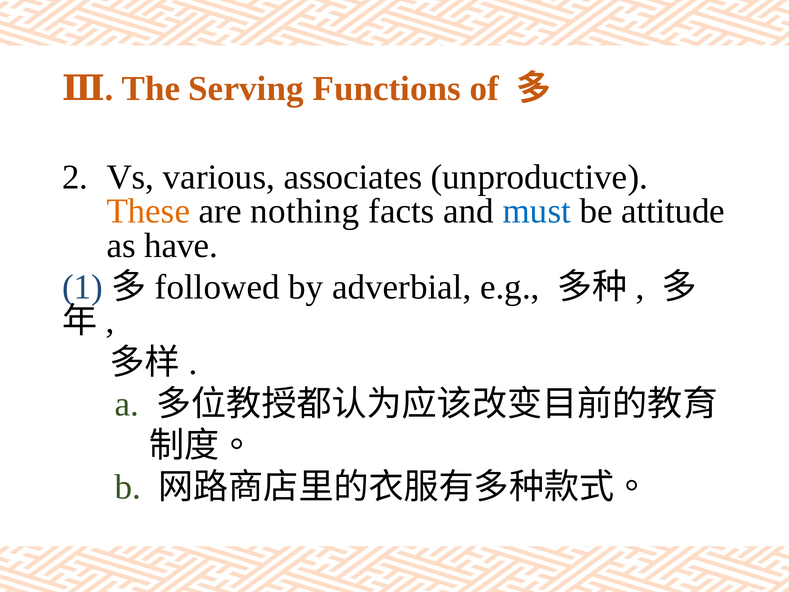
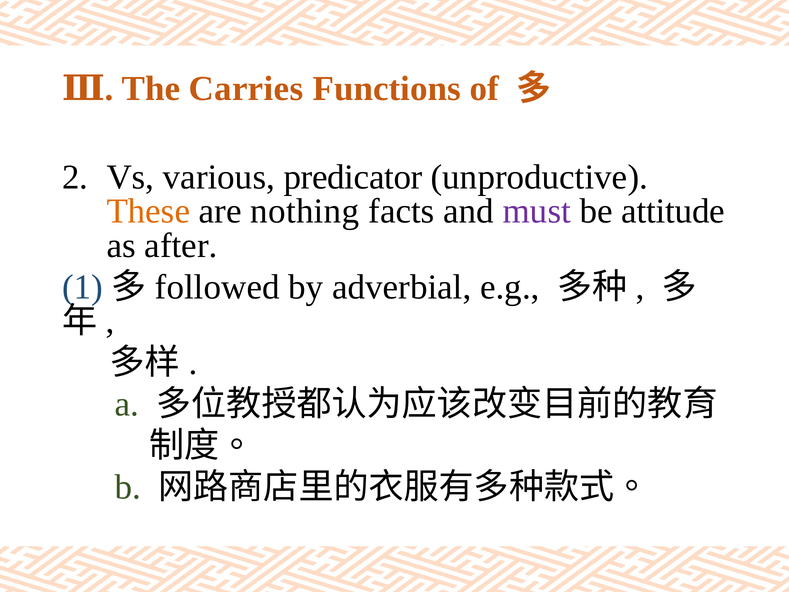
Serving: Serving -> Carries
associates: associates -> predicator
must colour: blue -> purple
have: have -> after
